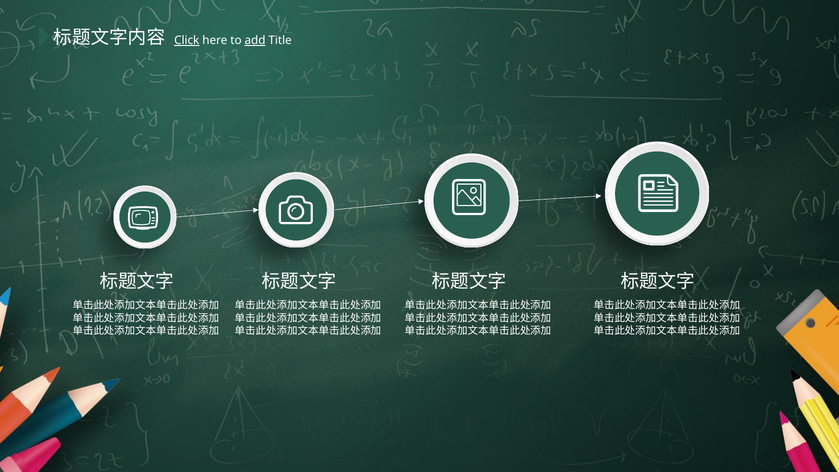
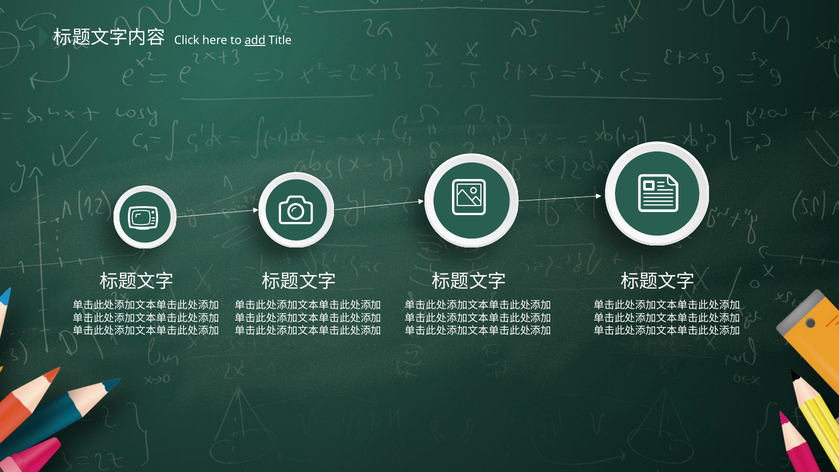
Click underline: present -> none
